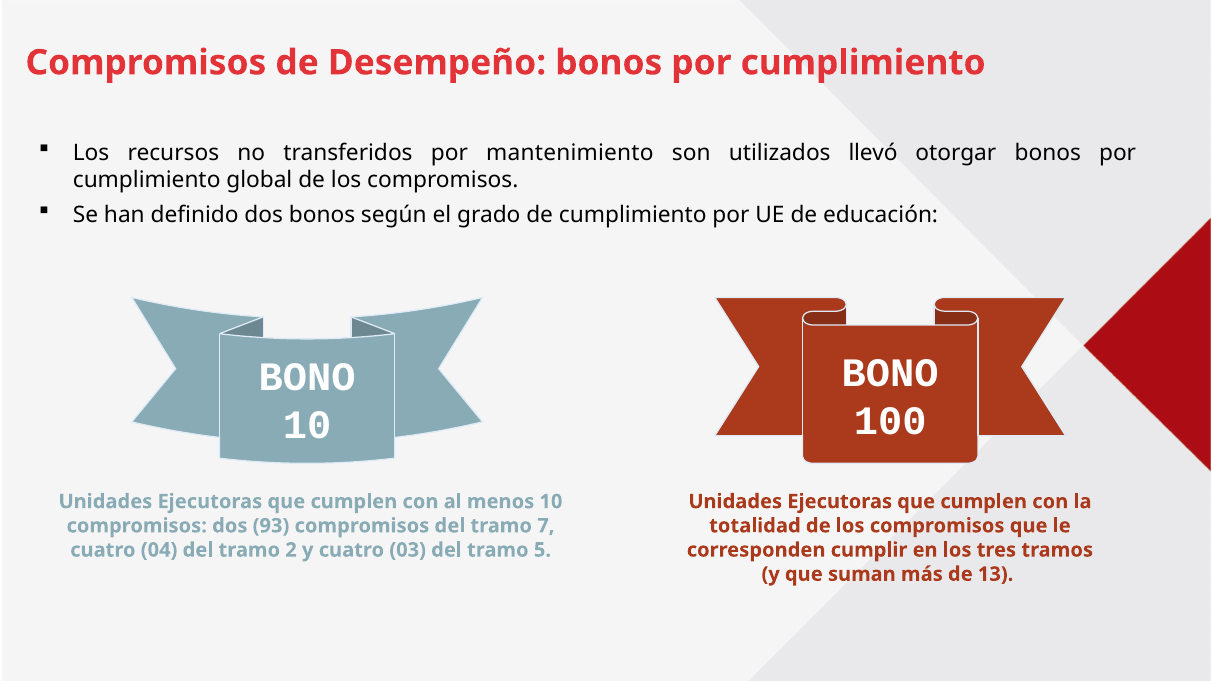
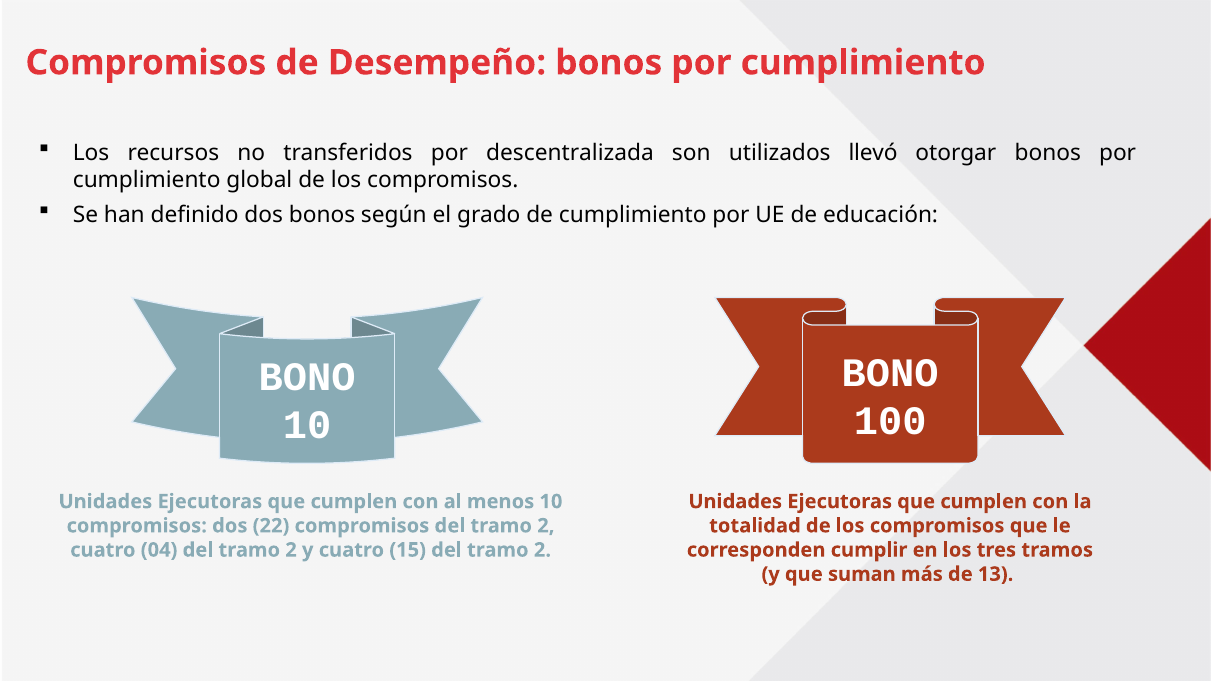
mantenimiento: mantenimiento -> descentralizada
93: 93 -> 22
compromisos del tramo 7: 7 -> 2
03: 03 -> 15
5 at (542, 550): 5 -> 2
